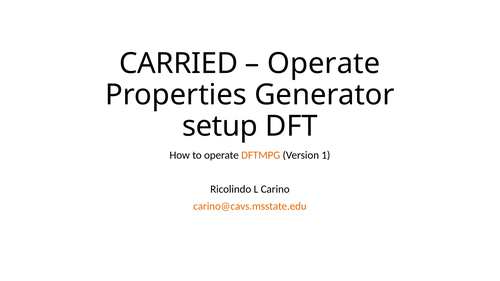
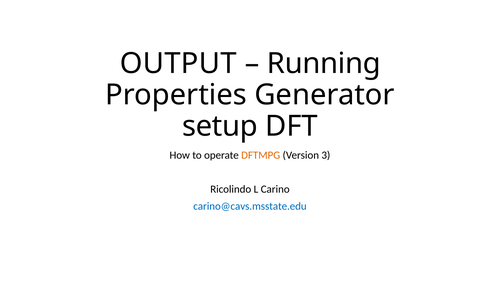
CARRIED: CARRIED -> OUTPUT
Operate at (324, 63): Operate -> Running
1: 1 -> 3
carino@cavs.msstate.edu colour: orange -> blue
